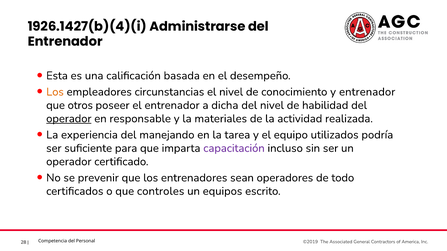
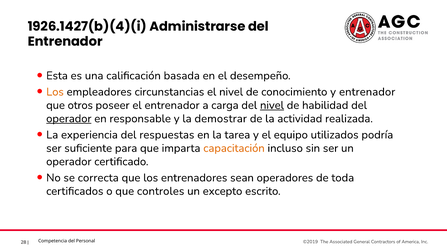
dicha: dicha -> carga
nivel at (272, 105) underline: none -> present
materiales: materiales -> demostrar
manejando: manejando -> respuestas
capacitación colour: purple -> orange
prevenir: prevenir -> correcta
todo: todo -> toda
equipos: equipos -> excepto
